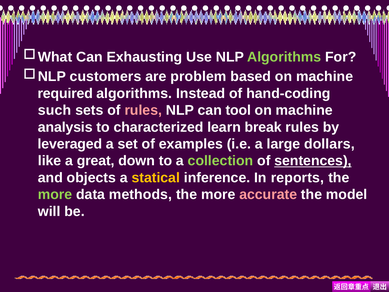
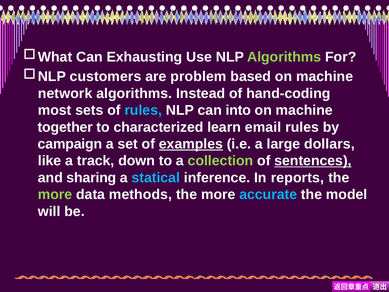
required: required -> network
such: such -> most
rules at (143, 110) colour: pink -> light blue
tool: tool -> into
analysis: analysis -> together
break: break -> email
leveraged: leveraged -> campaign
examples underline: none -> present
great: great -> track
objects: objects -> sharing
statical colour: yellow -> light blue
accurate colour: pink -> light blue
